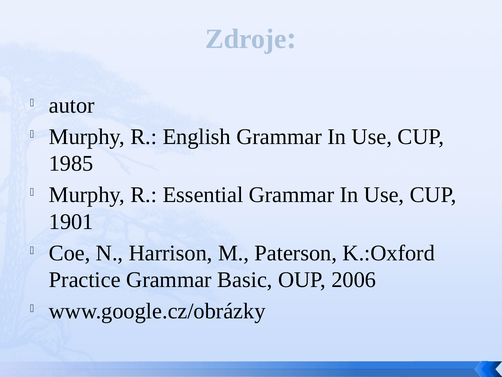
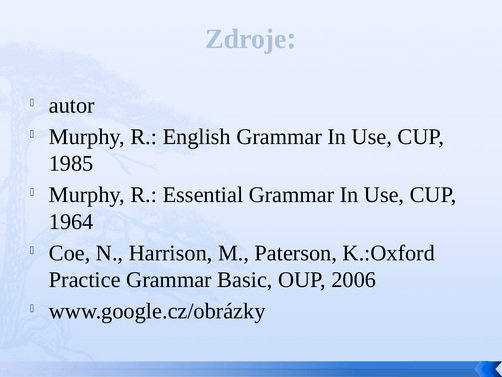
1901: 1901 -> 1964
